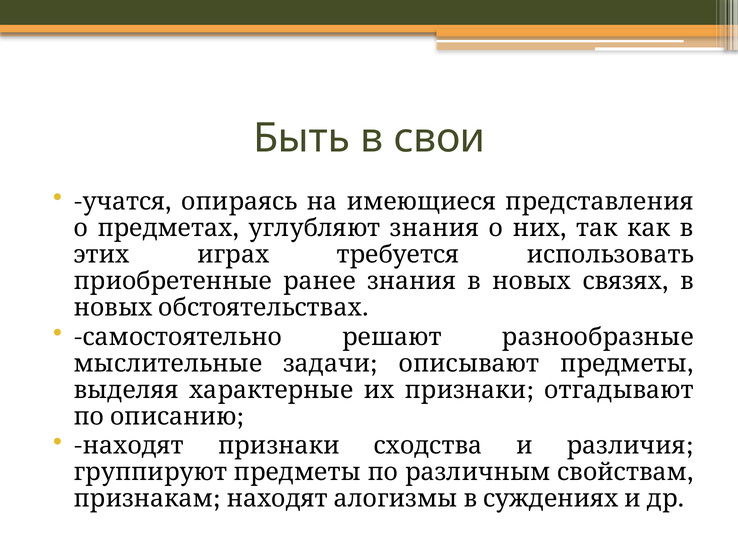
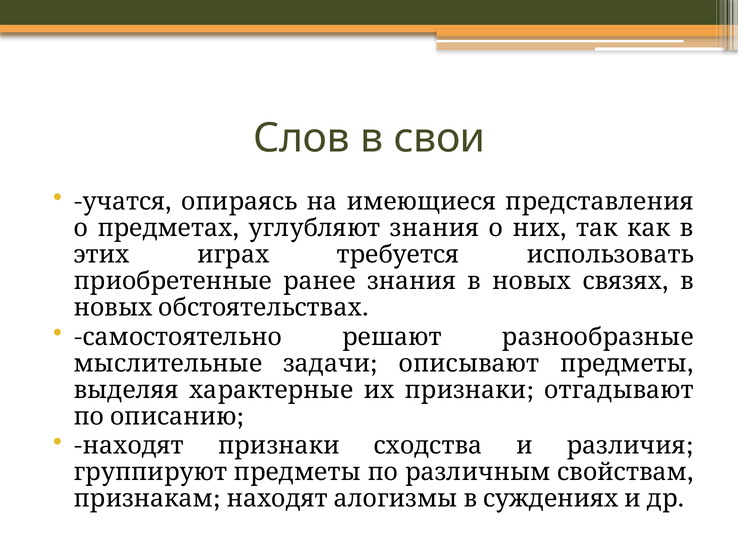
Быть: Быть -> Слов
